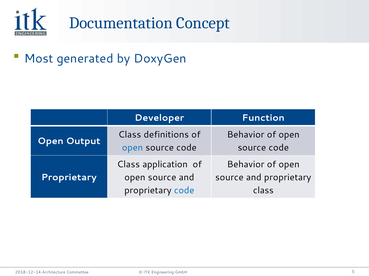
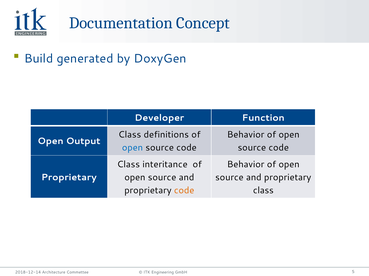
Most: Most -> Build
application: application -> interitance
code at (184, 191) colour: blue -> orange
